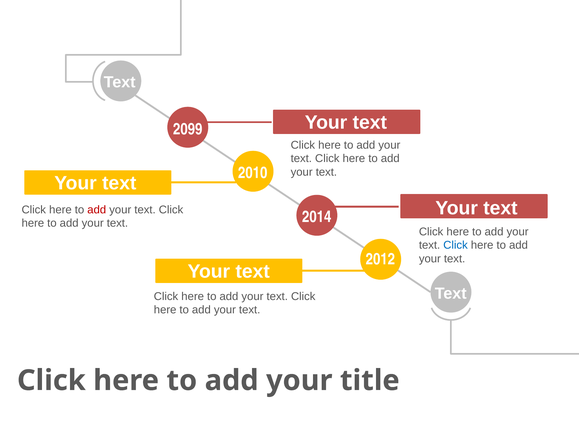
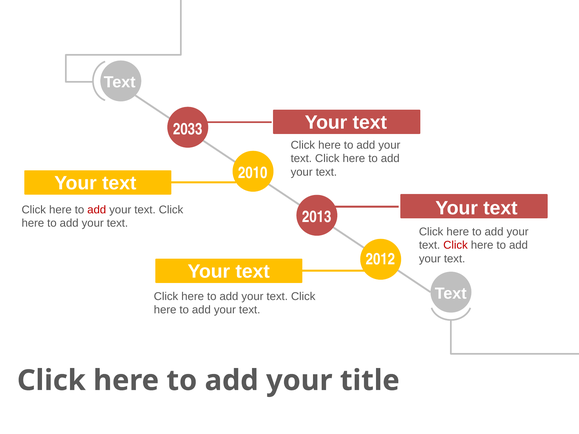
2099: 2099 -> 2033
2014: 2014 -> 2013
Click at (456, 245) colour: blue -> red
